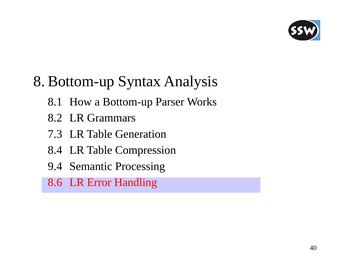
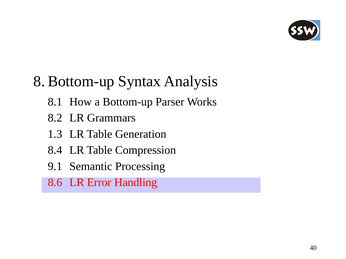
7.3: 7.3 -> 1.3
9.4: 9.4 -> 9.1
